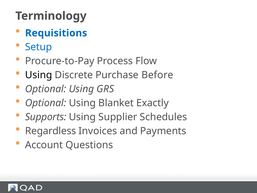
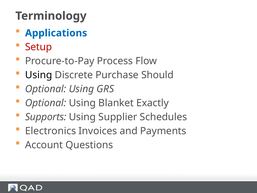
Requisitions: Requisitions -> Applications
Setup colour: blue -> red
Before: Before -> Should
Regardless: Regardless -> Electronics
